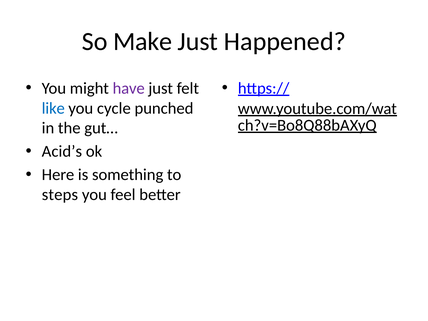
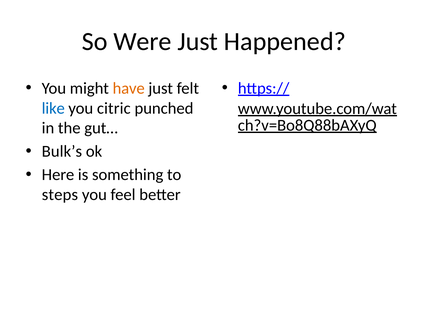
Make: Make -> Were
have colour: purple -> orange
cycle: cycle -> citric
Acid’s: Acid’s -> Bulk’s
